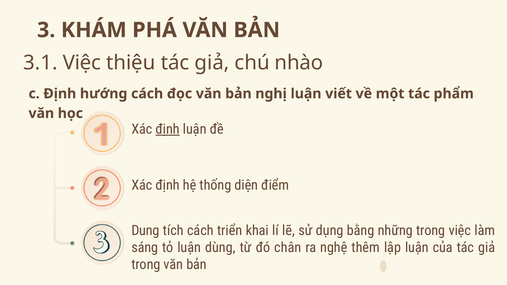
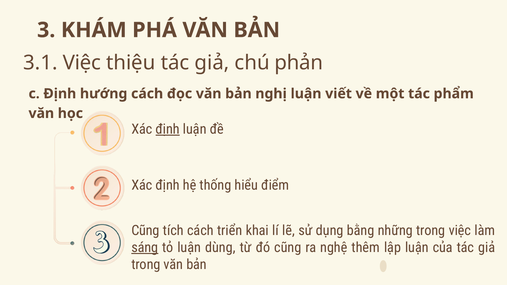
nhào: nhào -> phản
diện: diện -> hiểu
Dung at (145, 231): Dung -> Cũng
sáng underline: none -> present
đó chân: chân -> cũng
